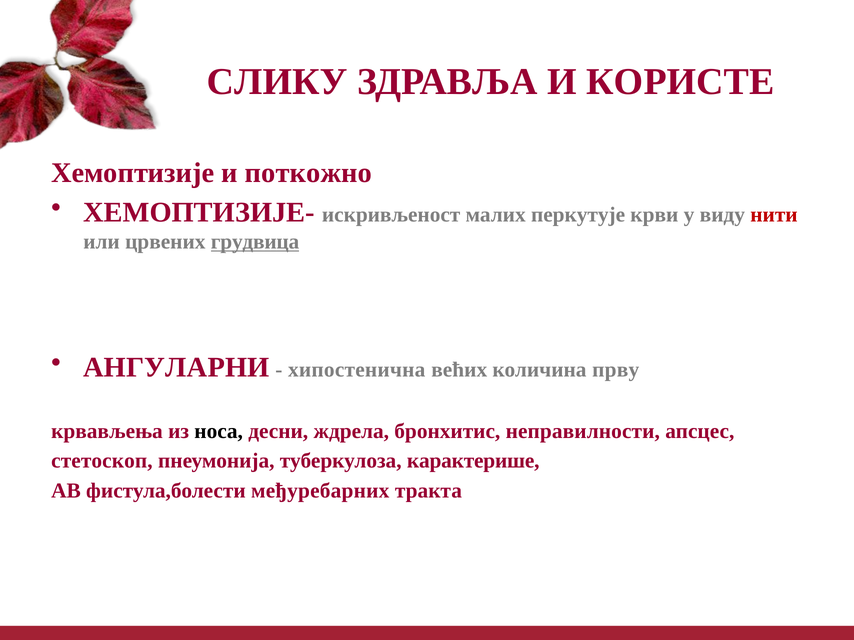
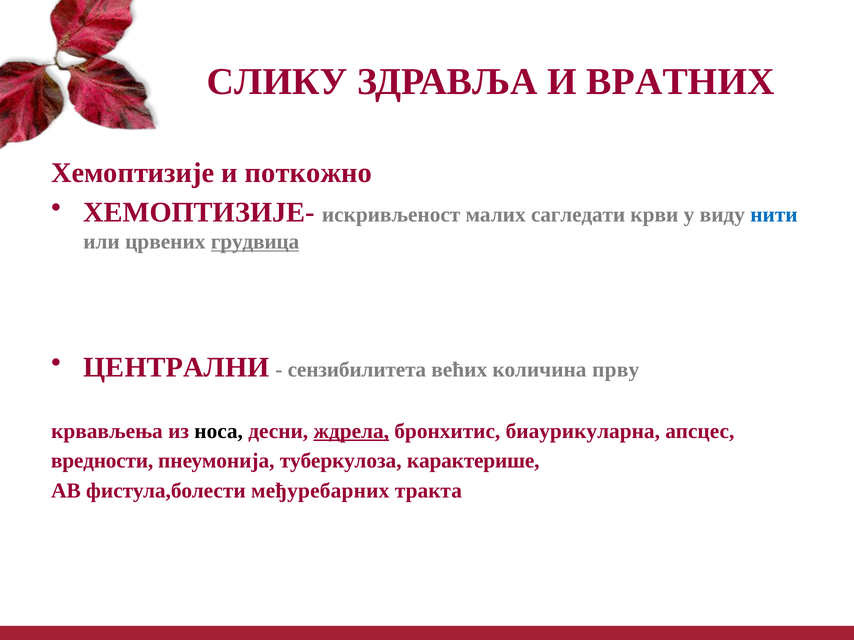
КОРИСТЕ: КОРИСТЕ -> ВРАТНИХ
перкутује: перкутује -> сагледати
нити colour: red -> blue
АНГУЛАРНИ: АНГУЛАРНИ -> ЦЕНТРАЛНИ
хипостенична: хипостенична -> сензибилитета
ждрела underline: none -> present
неправилности: неправилности -> биаурикуларна
стетоскоп: стетоскоп -> вредности
